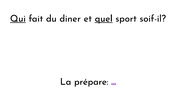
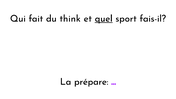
Qui underline: present -> none
diner: diner -> think
soif-il: soif-il -> fais-il
